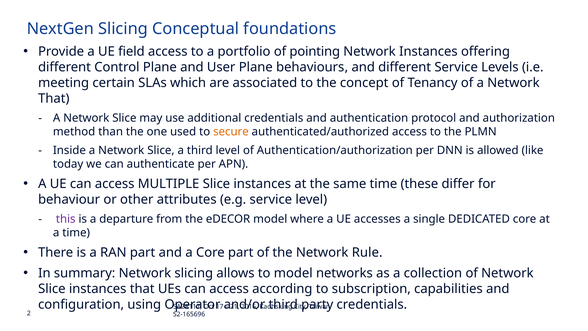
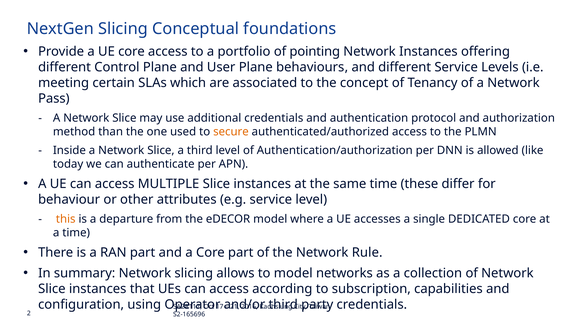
UE field: field -> core
That at (54, 98): That -> Pass
this colour: purple -> orange
